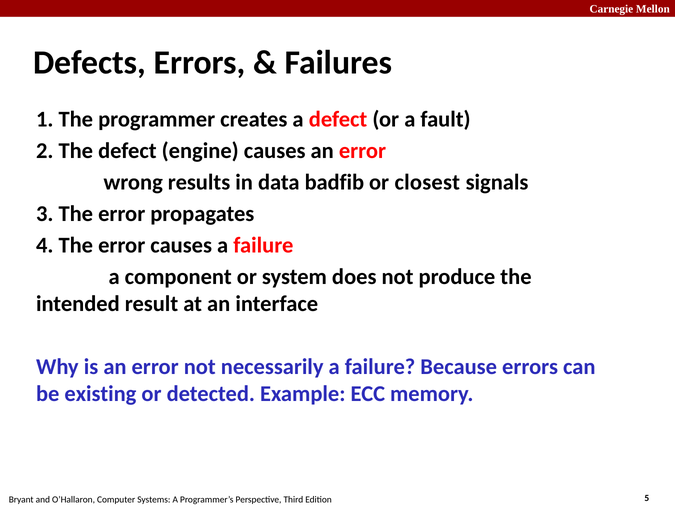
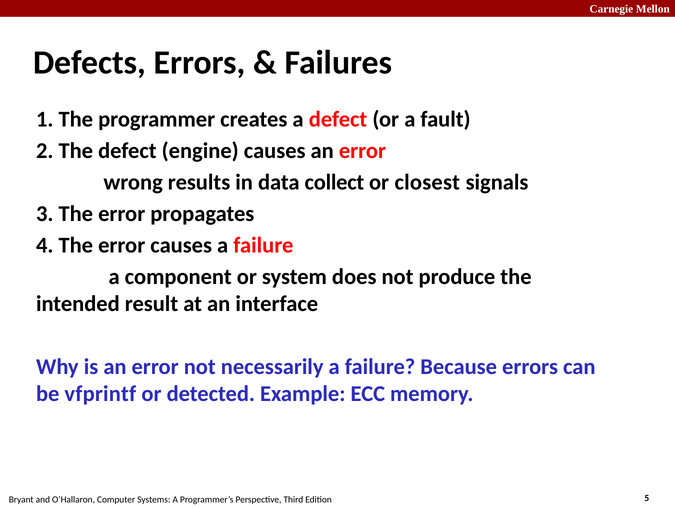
badfib: badfib -> collect
existing: existing -> vfprintf
